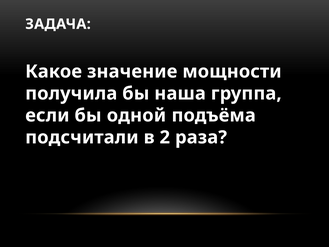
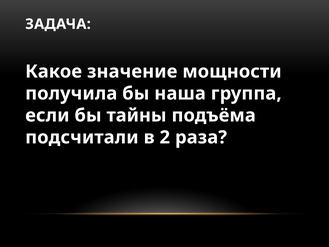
одной: одной -> тайны
